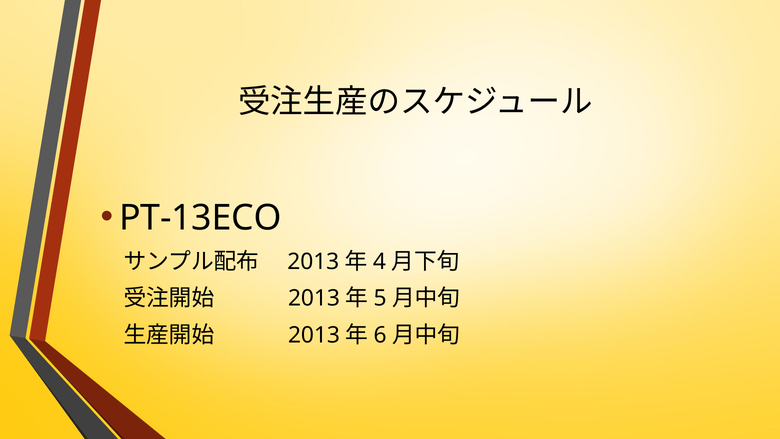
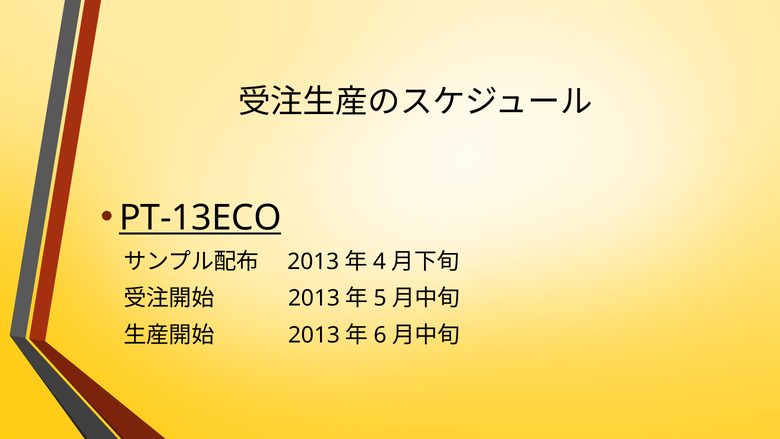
PT-13ECO underline: none -> present
